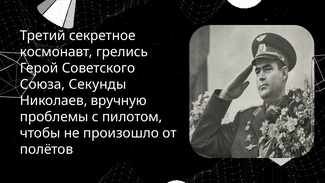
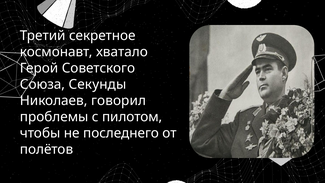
грелись: грелись -> хватало
вручную: вручную -> говорил
произошло: произошло -> последнего
